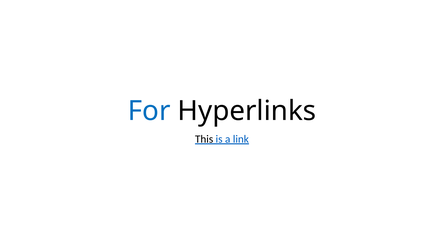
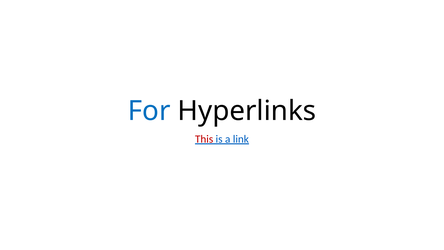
This colour: black -> red
